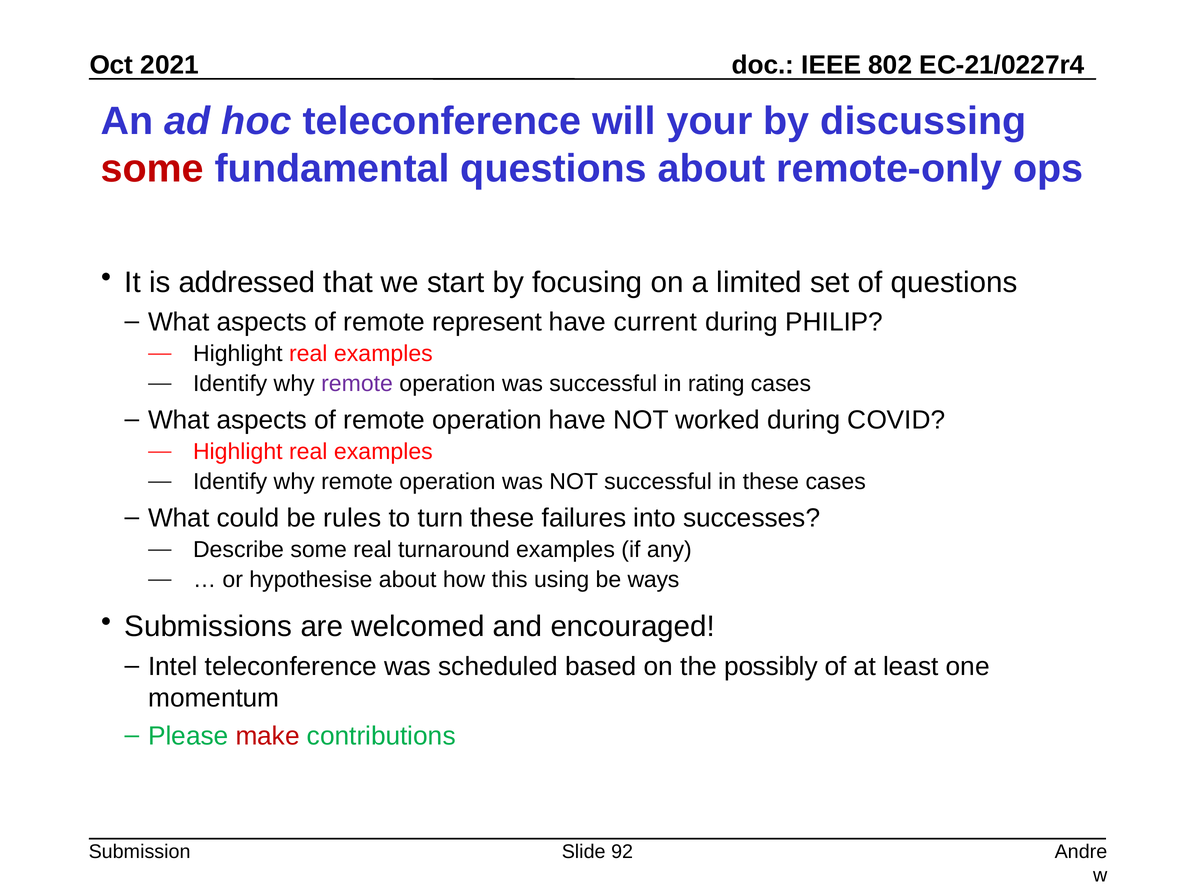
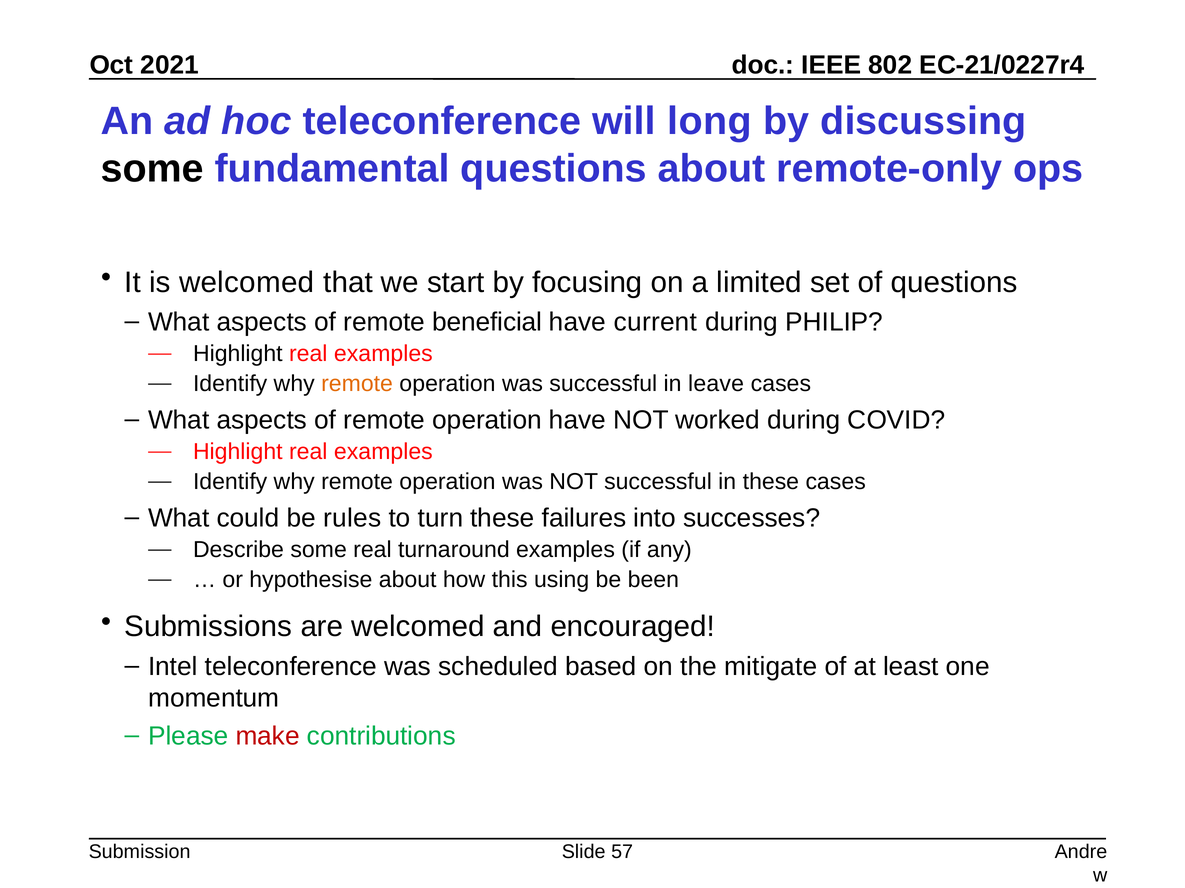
your: your -> long
some at (152, 169) colour: red -> black
is addressed: addressed -> welcomed
represent: represent -> beneficial
remote at (357, 384) colour: purple -> orange
rating: rating -> leave
ways: ways -> been
possibly: possibly -> mitigate
92: 92 -> 57
